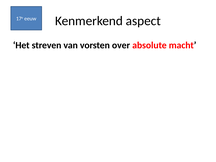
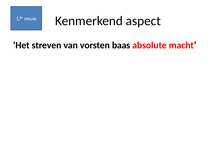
over: over -> baas
